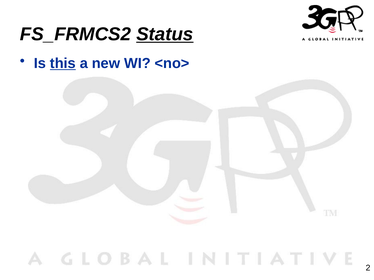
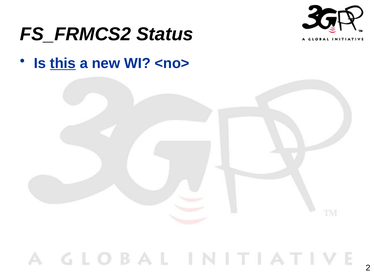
Status underline: present -> none
